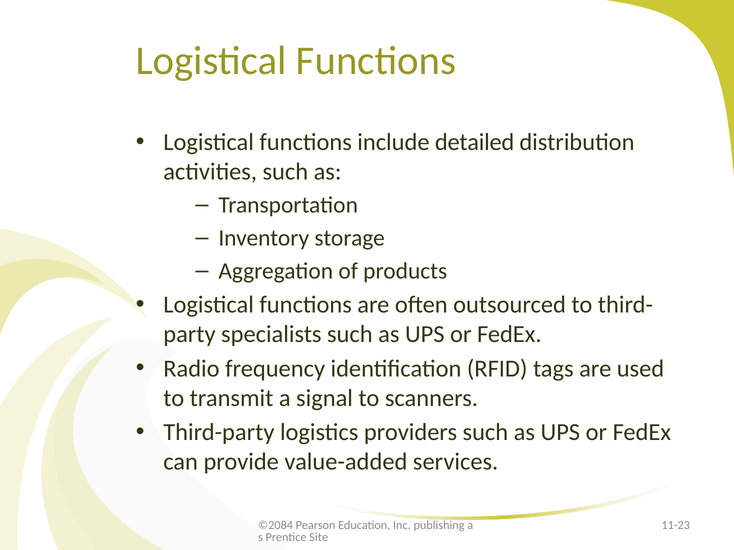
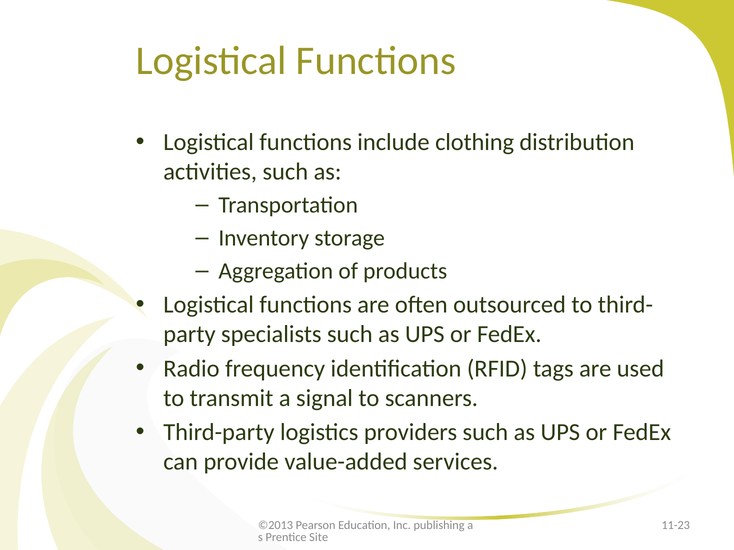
detailed: detailed -> clothing
©2084: ©2084 -> ©2013
